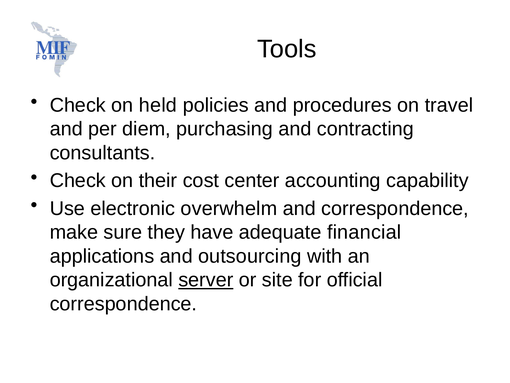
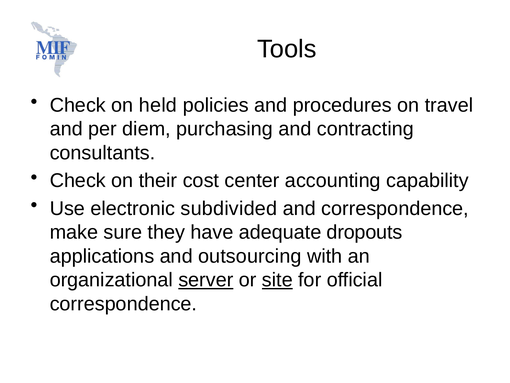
overwhelm: overwhelm -> subdivided
financial: financial -> dropouts
site underline: none -> present
